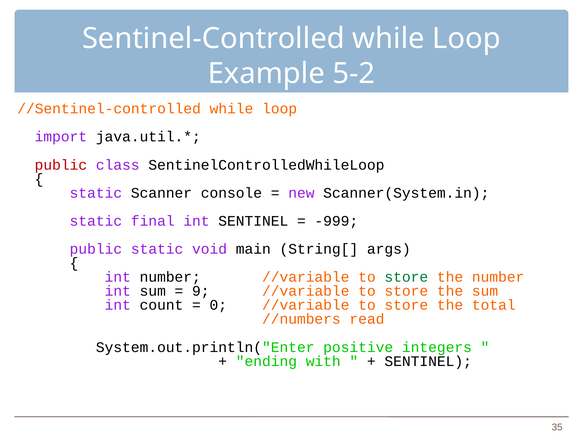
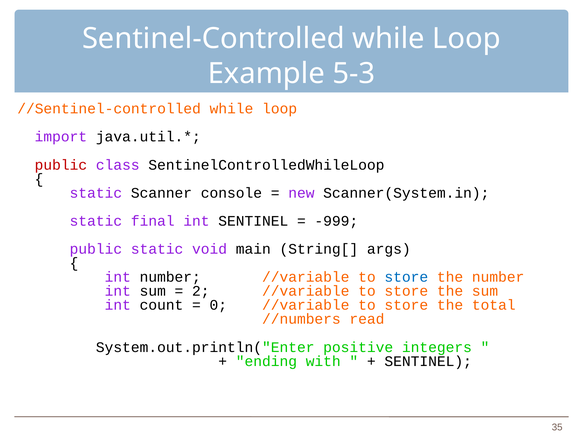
5-2: 5-2 -> 5-3
store at (406, 277) colour: green -> blue
9: 9 -> 2
